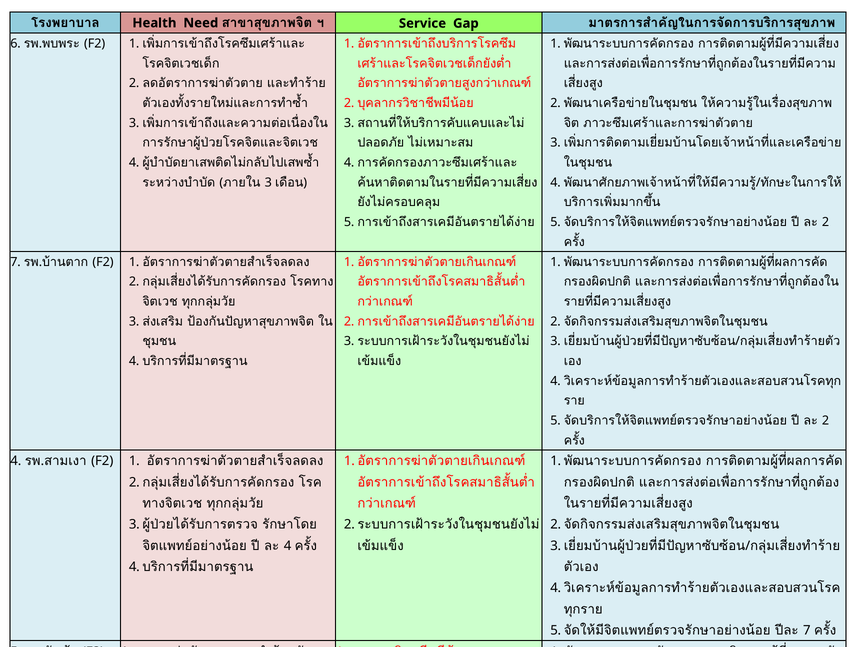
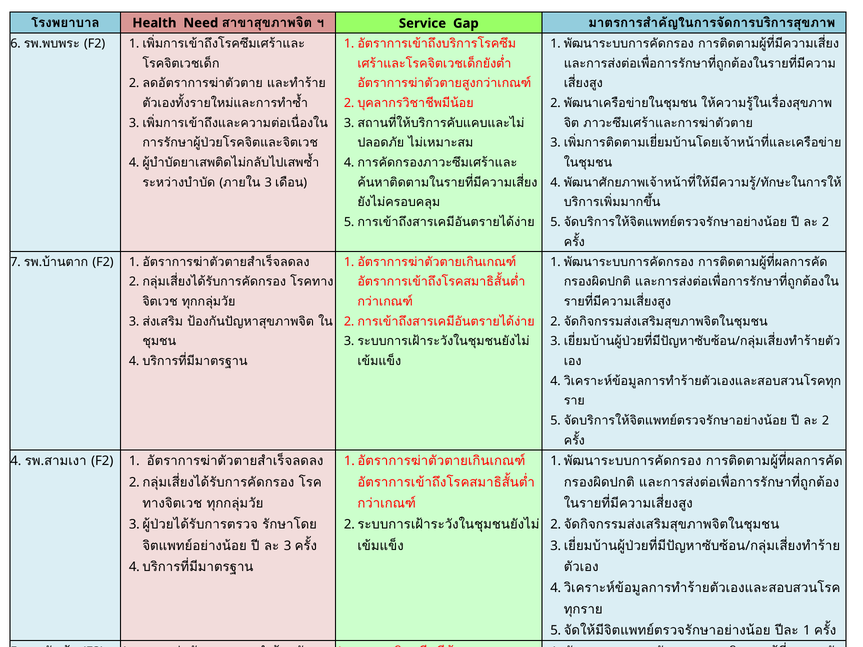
4 at (288, 546): 4 -> 3
7 at (807, 631): 7 -> 1
